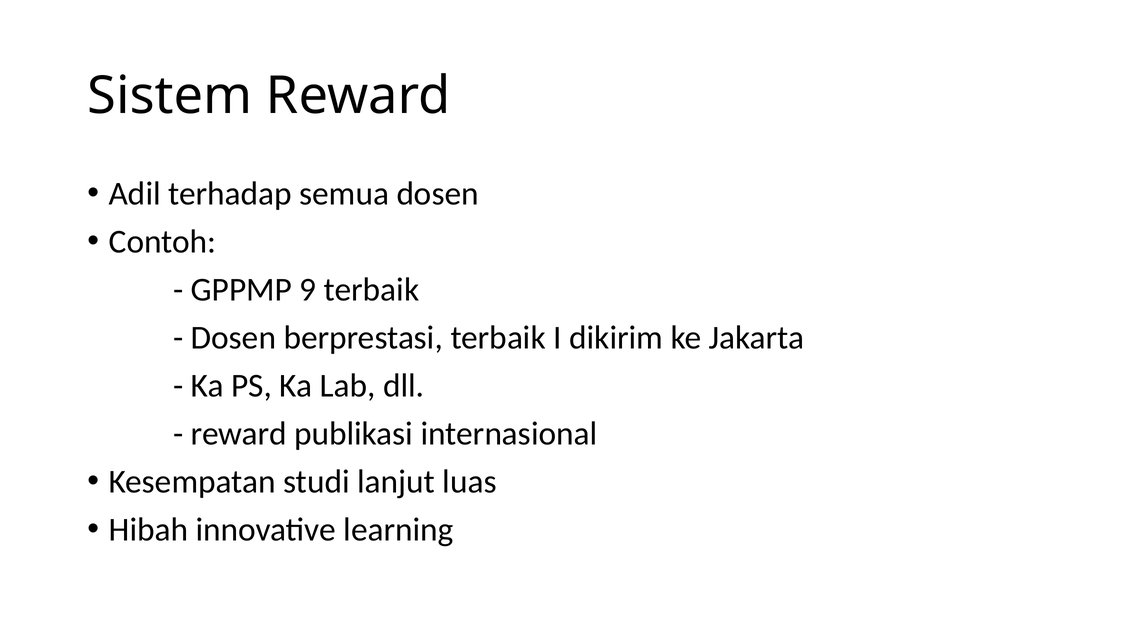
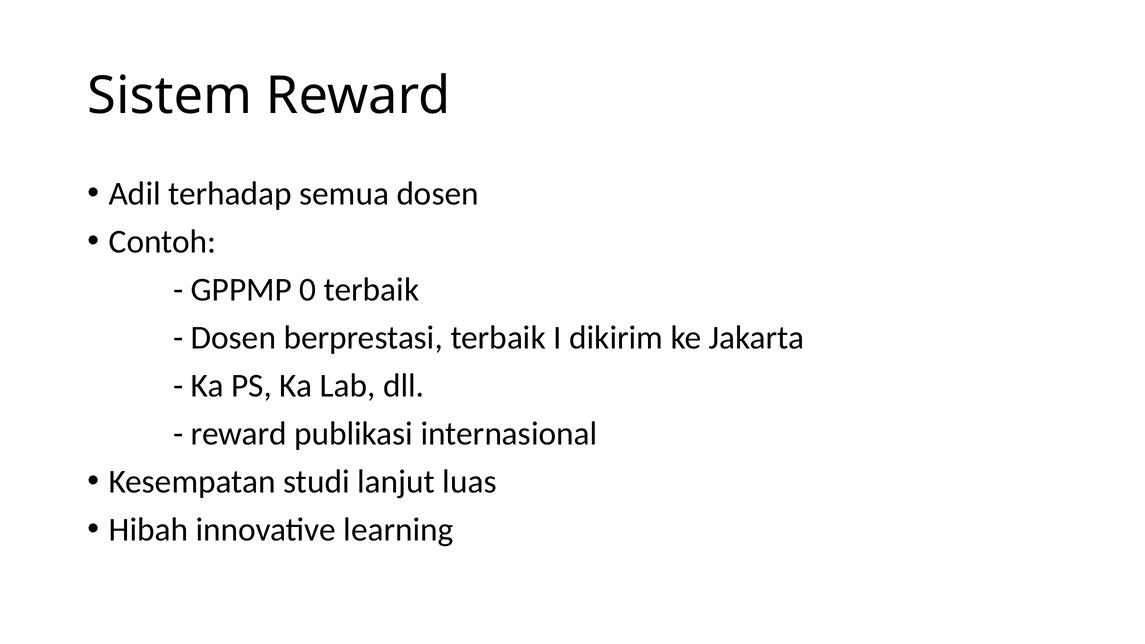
9: 9 -> 0
